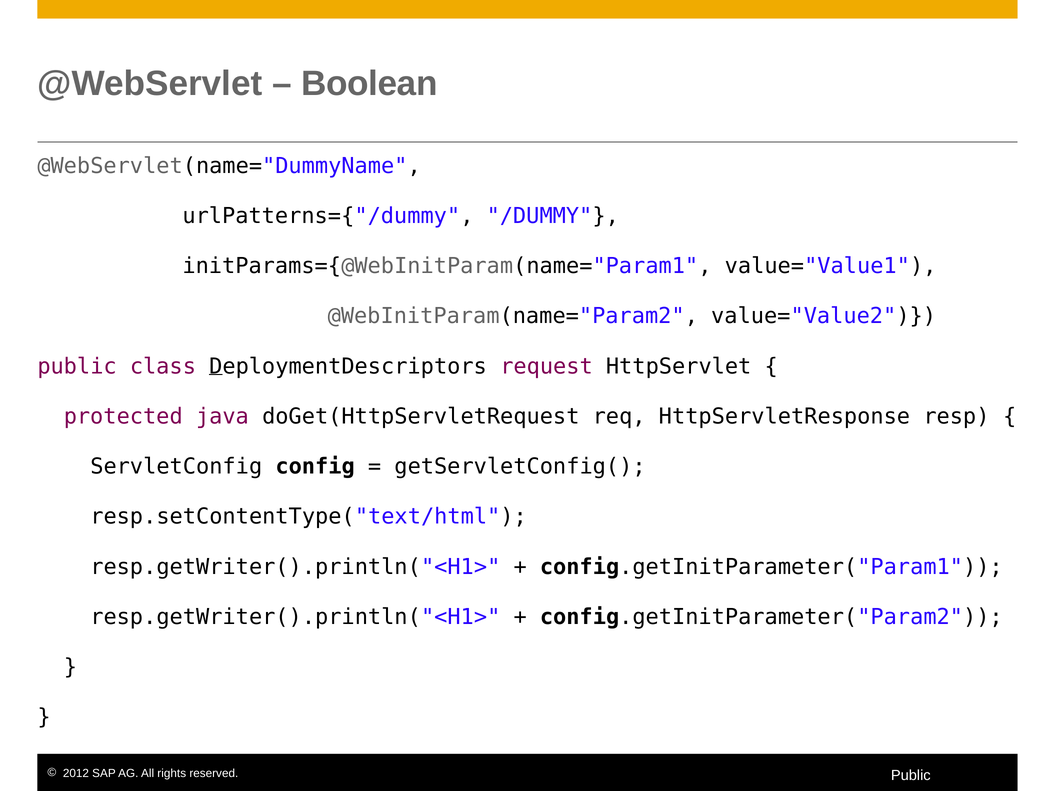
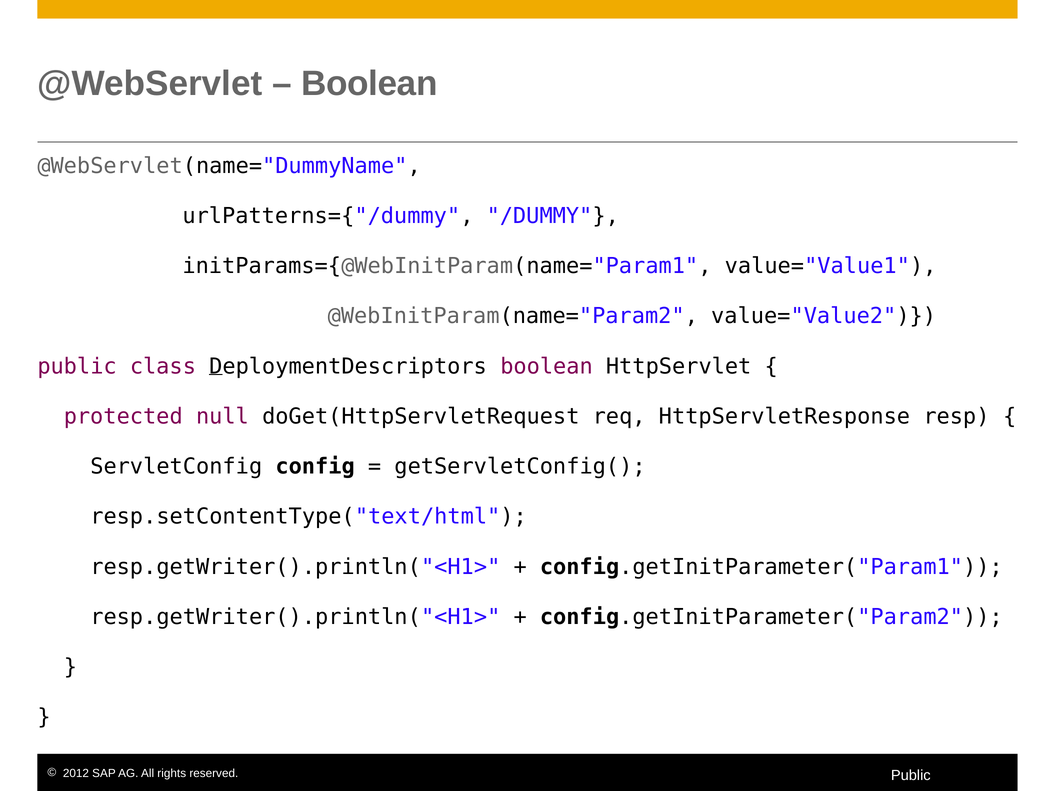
DeploymentDescriptors request: request -> boolean
java: java -> null
